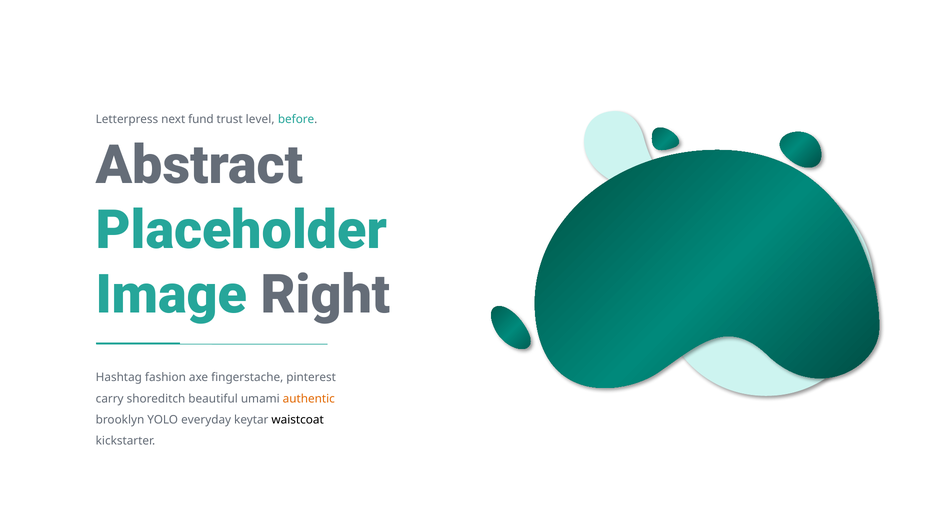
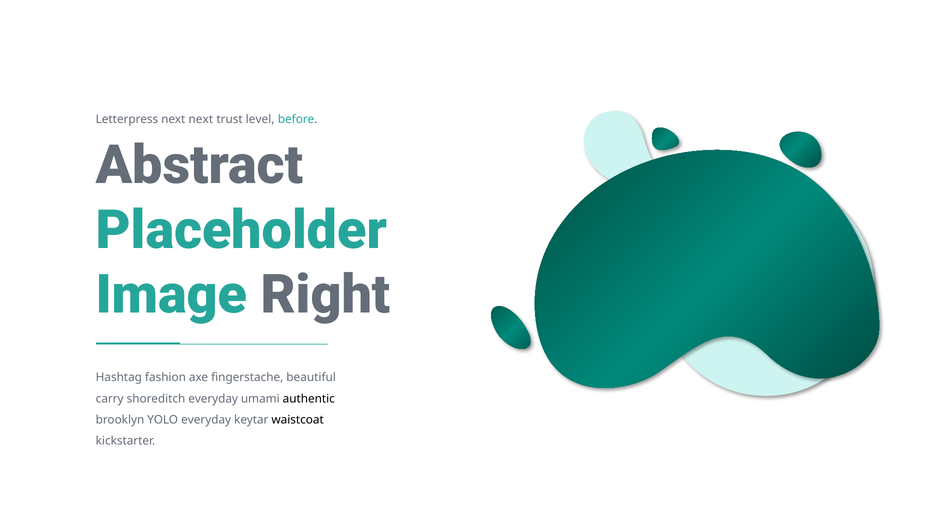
next fund: fund -> next
pinterest: pinterest -> beautiful
shoreditch beautiful: beautiful -> everyday
authentic colour: orange -> black
